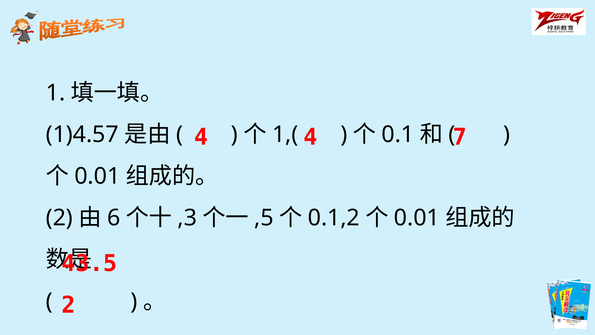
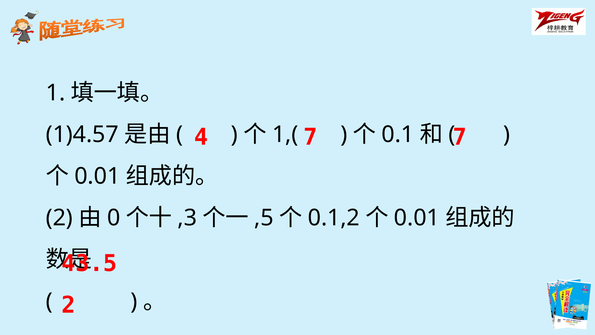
4 4: 4 -> 7
6: 6 -> 0
